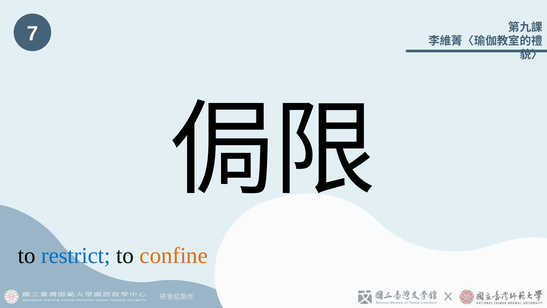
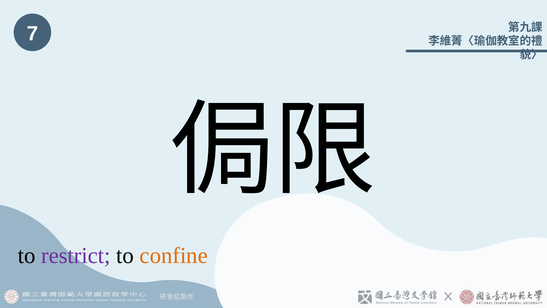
restrict colour: blue -> purple
